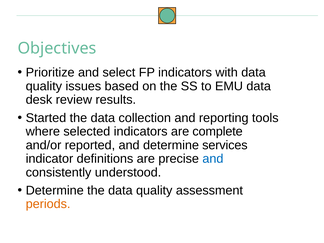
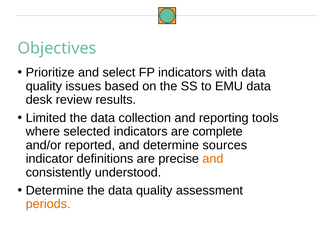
Started: Started -> Limited
services: services -> sources
and at (213, 159) colour: blue -> orange
